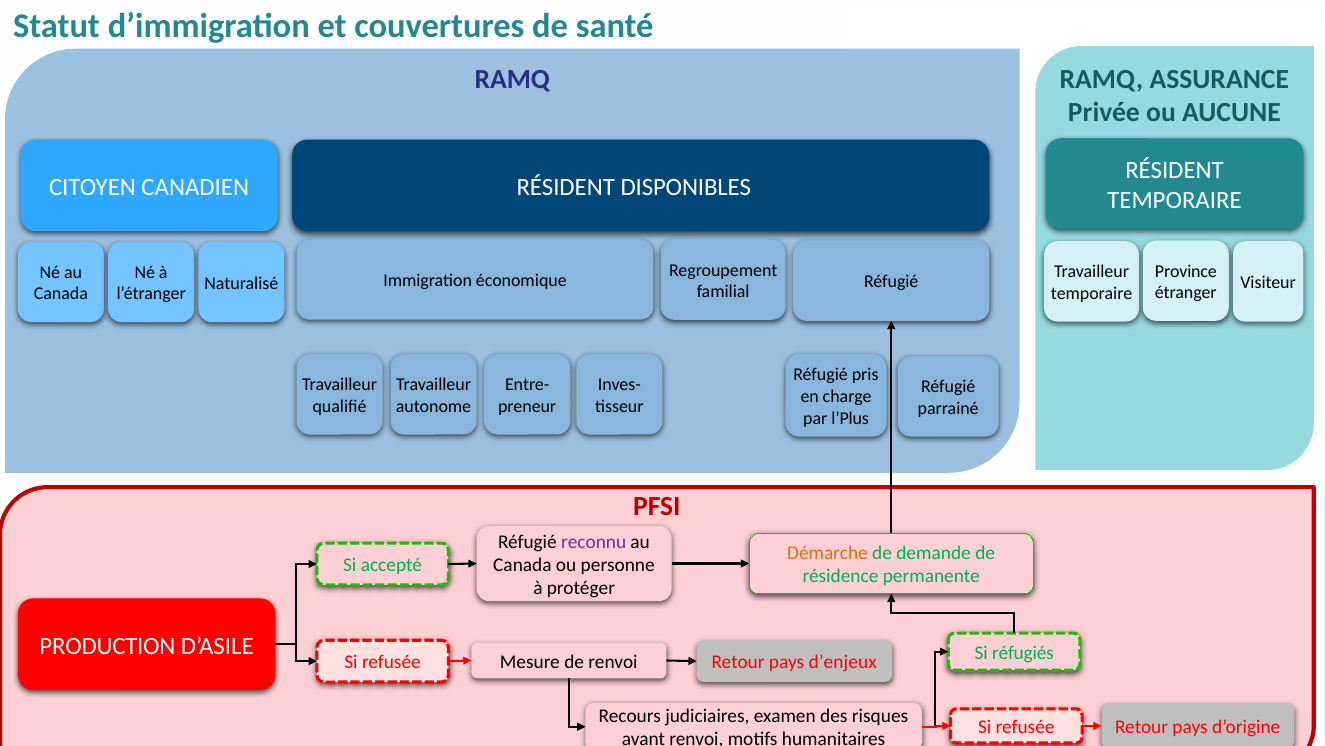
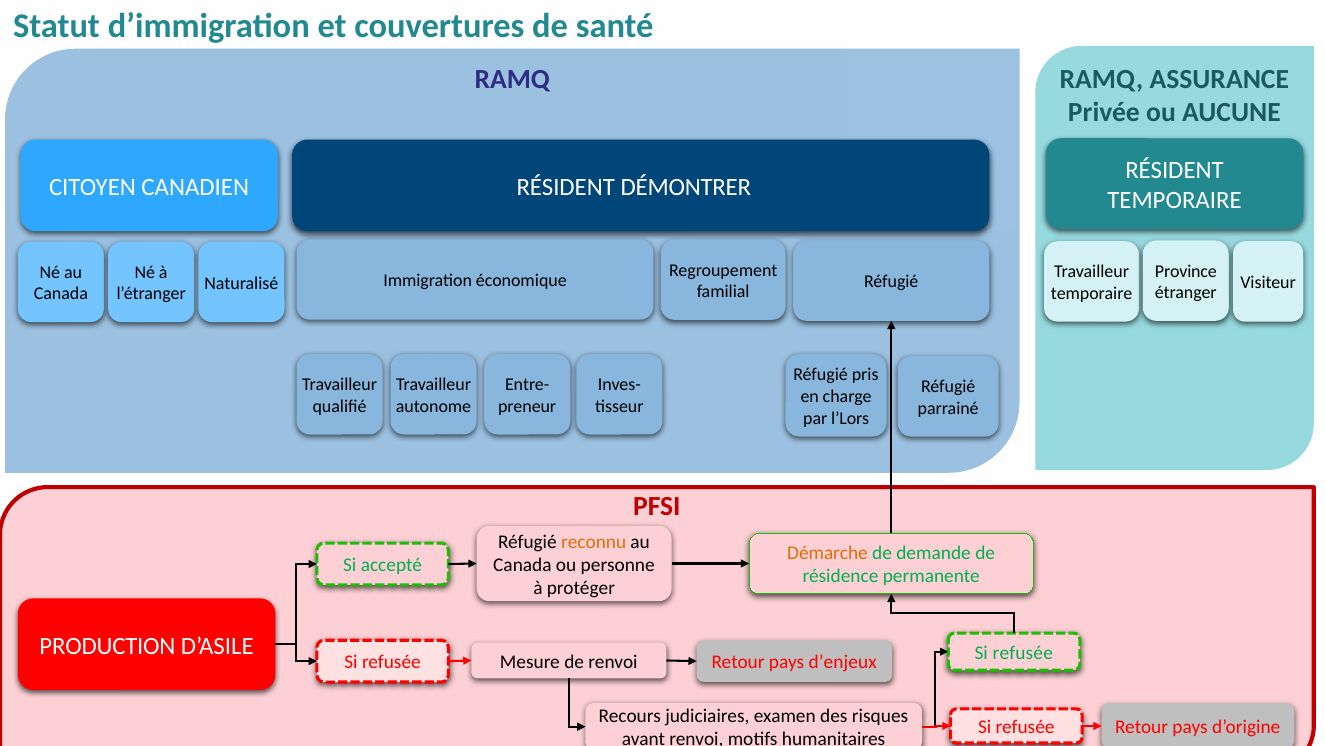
DISPONIBLES: DISPONIBLES -> DÉMONTRER
l’Plus: l’Plus -> l’Lors
reconnu colour: purple -> orange
réfugiés at (1023, 652): réfugiés -> refusée
